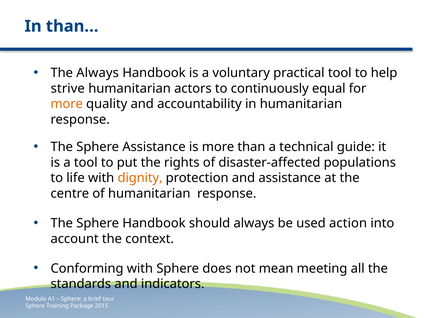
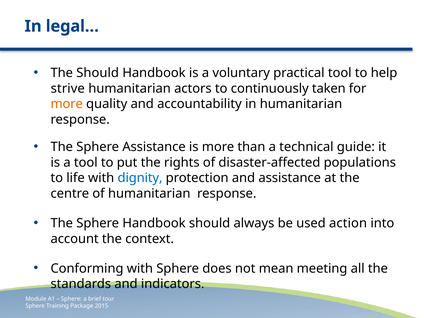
than…: than… -> legal…
The Always: Always -> Should
equal: equal -> taken
dignity colour: orange -> blue
